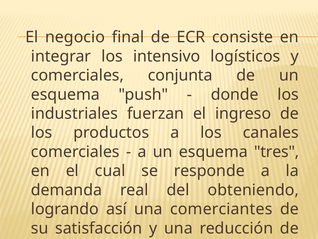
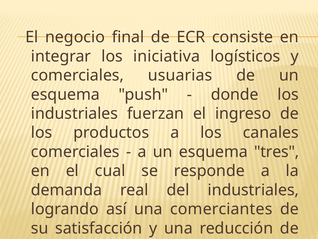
intensivo: intensivo -> iniciativa
conjunta: conjunta -> usuarias
del obteniendo: obteniendo -> industriales
